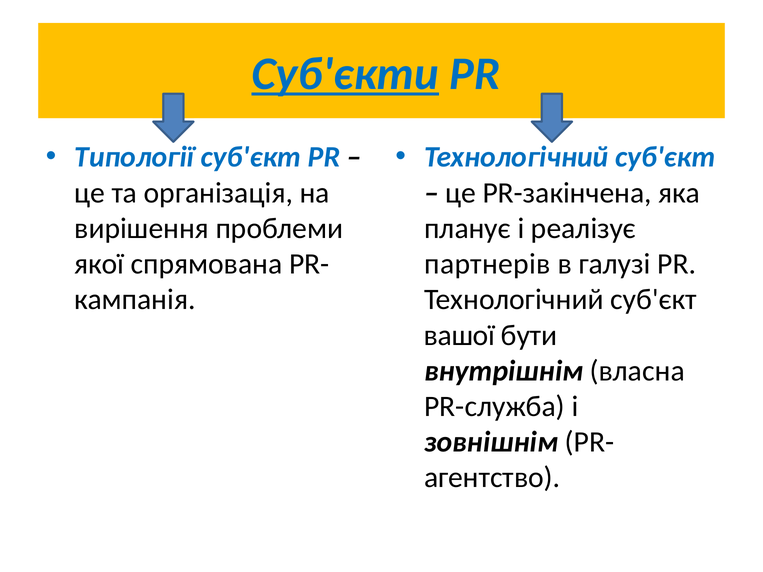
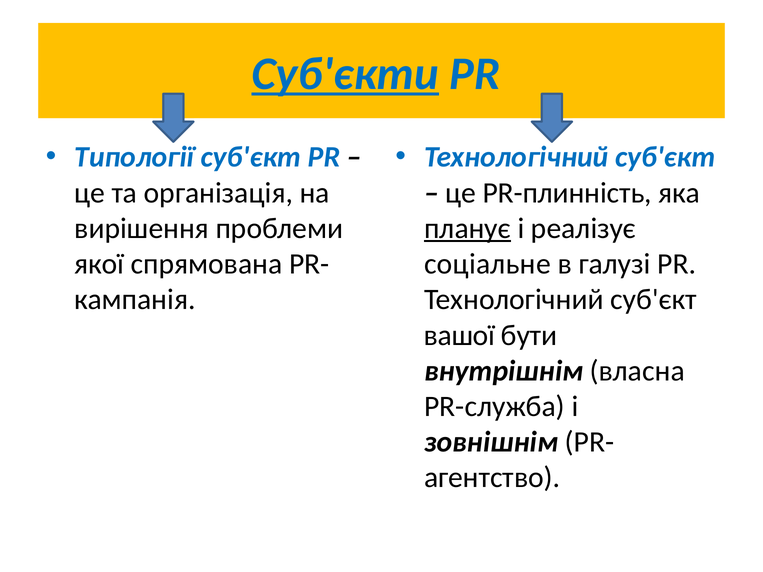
PR-закінчена: PR-закінчена -> PR-плинність
планує underline: none -> present
партнерів: партнерів -> соціальне
